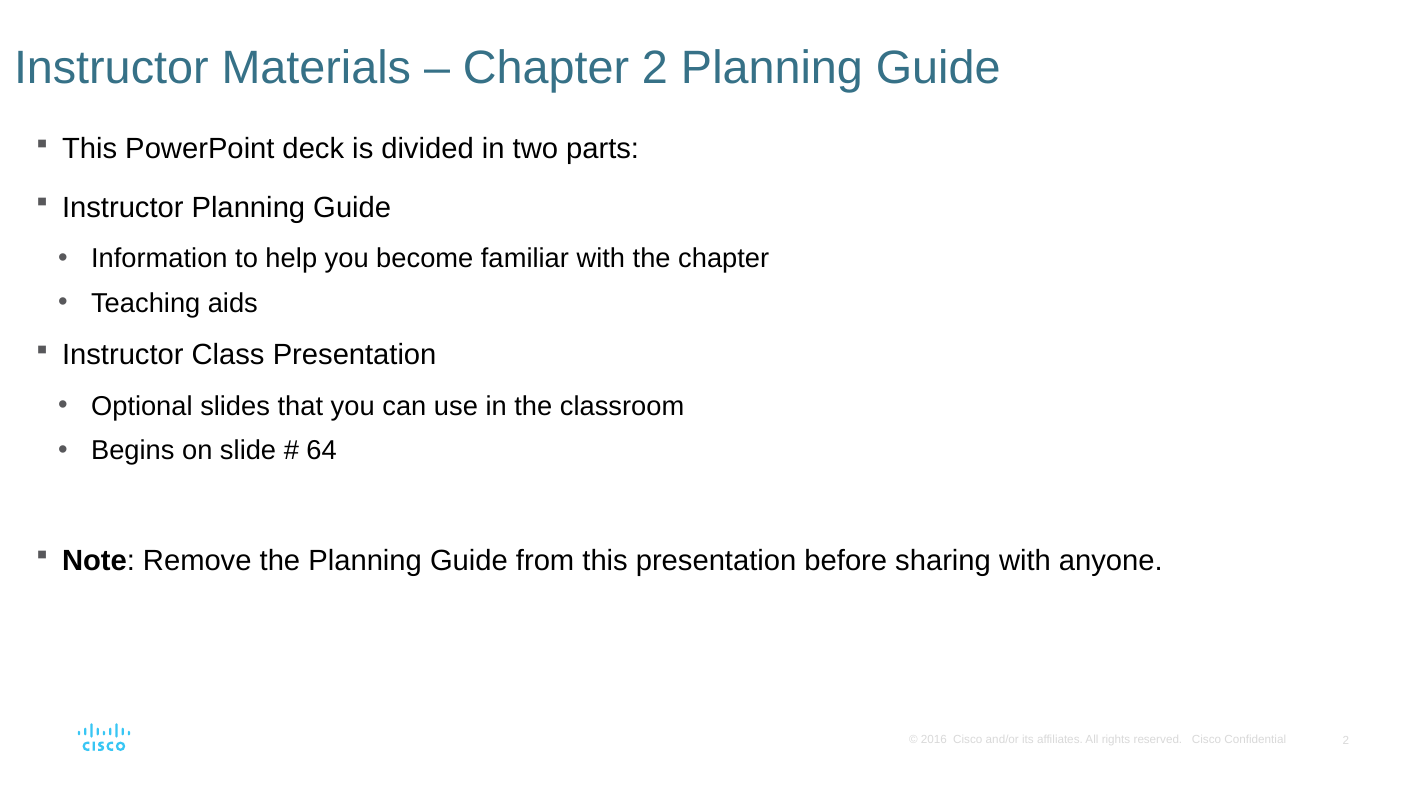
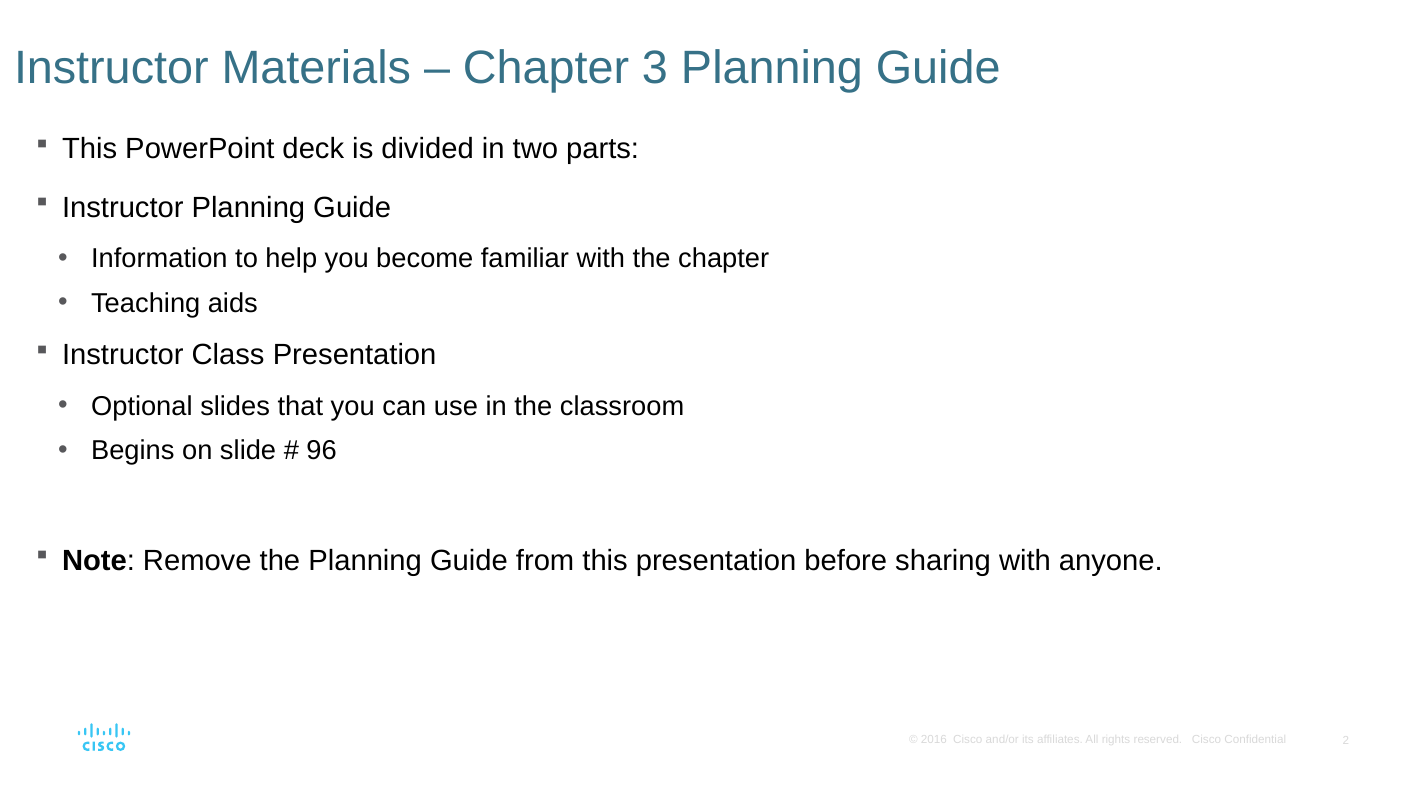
Chapter 2: 2 -> 3
64: 64 -> 96
